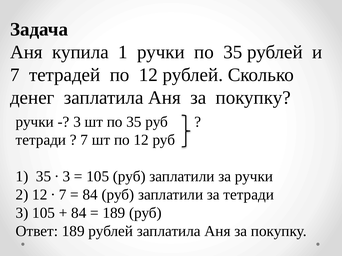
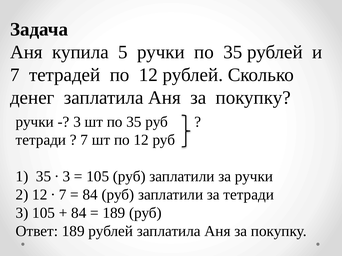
купила 1: 1 -> 5
